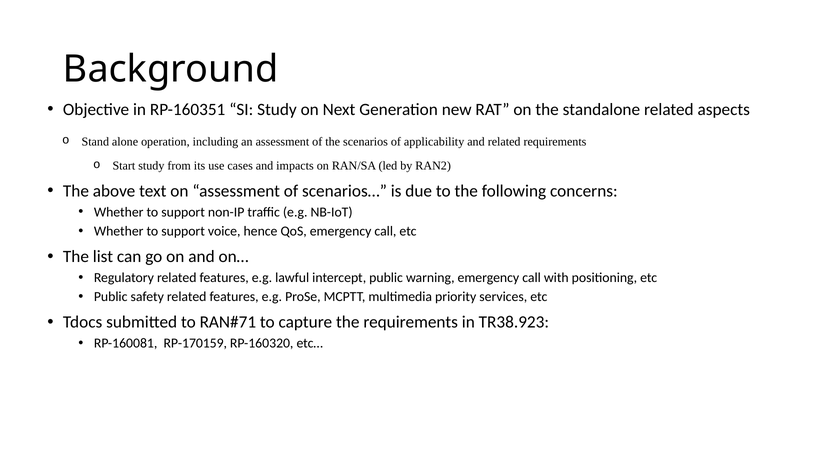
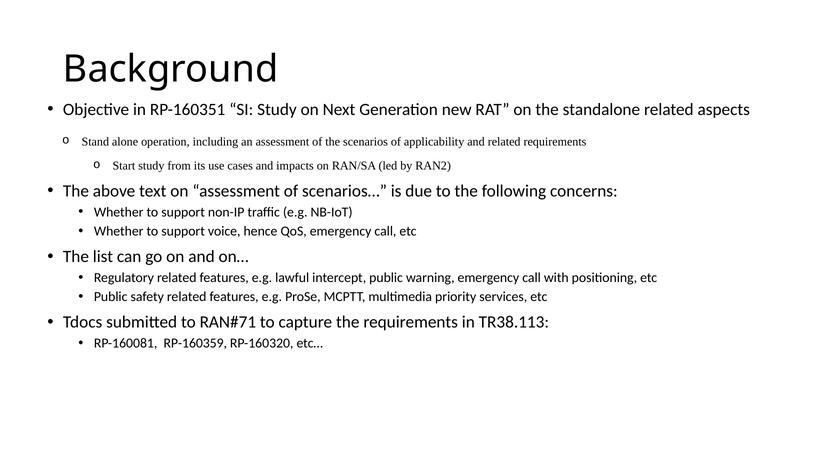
TR38.923: TR38.923 -> TR38.113
RP-170159: RP-170159 -> RP-160359
